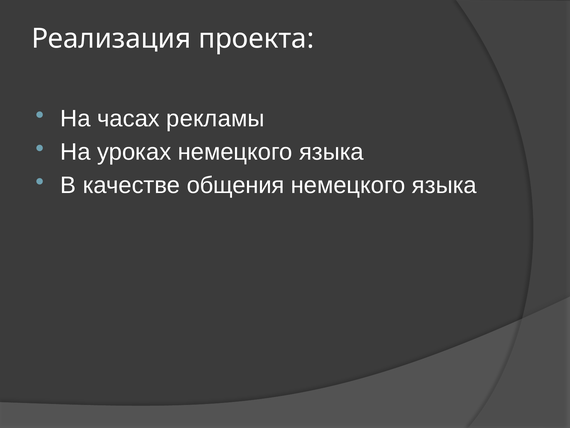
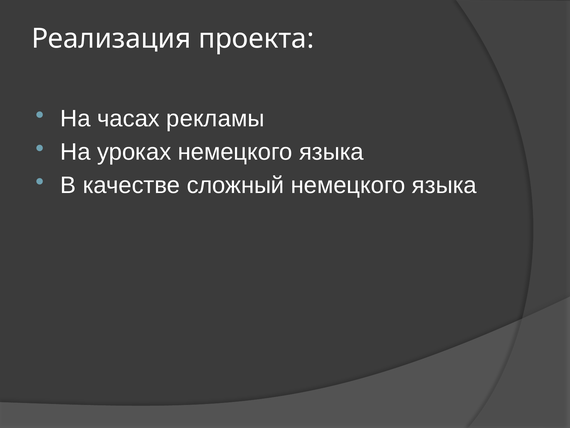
общения: общения -> сложный
